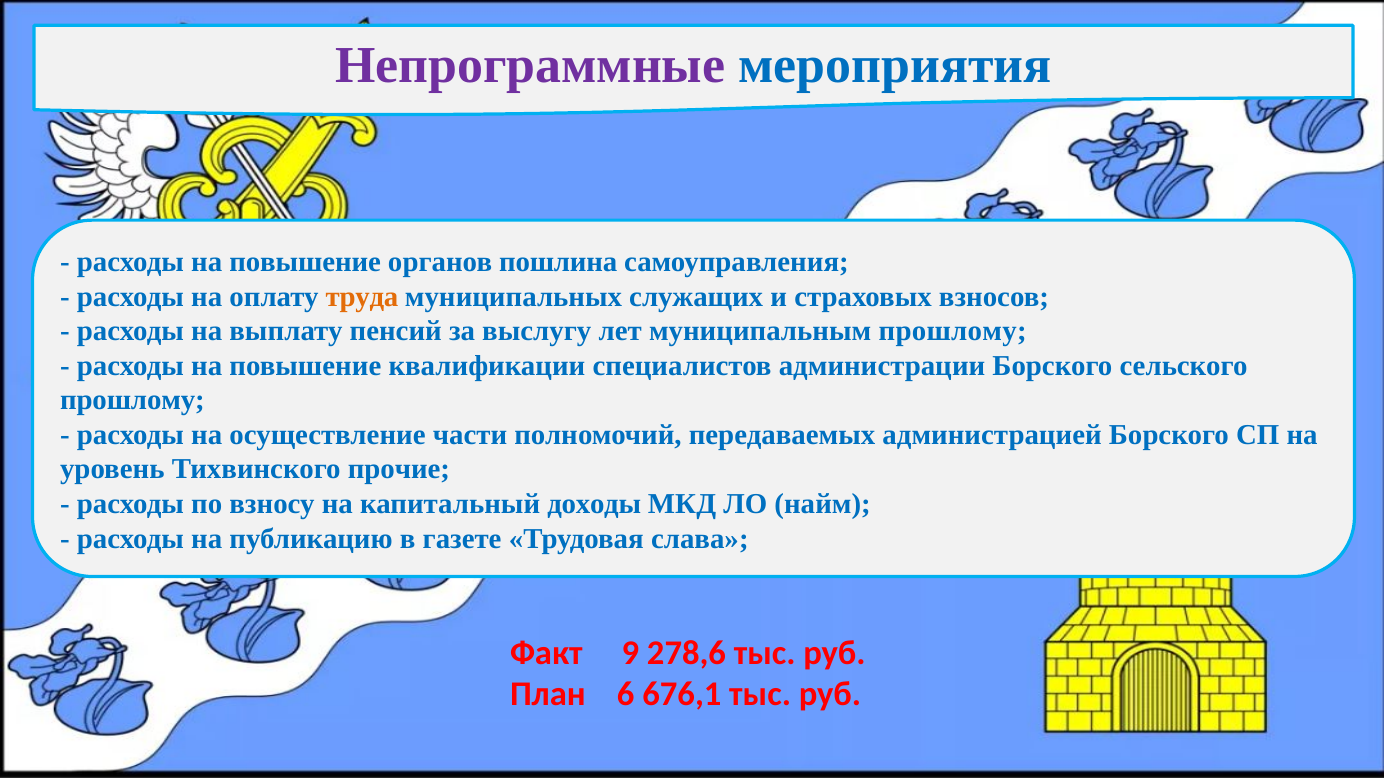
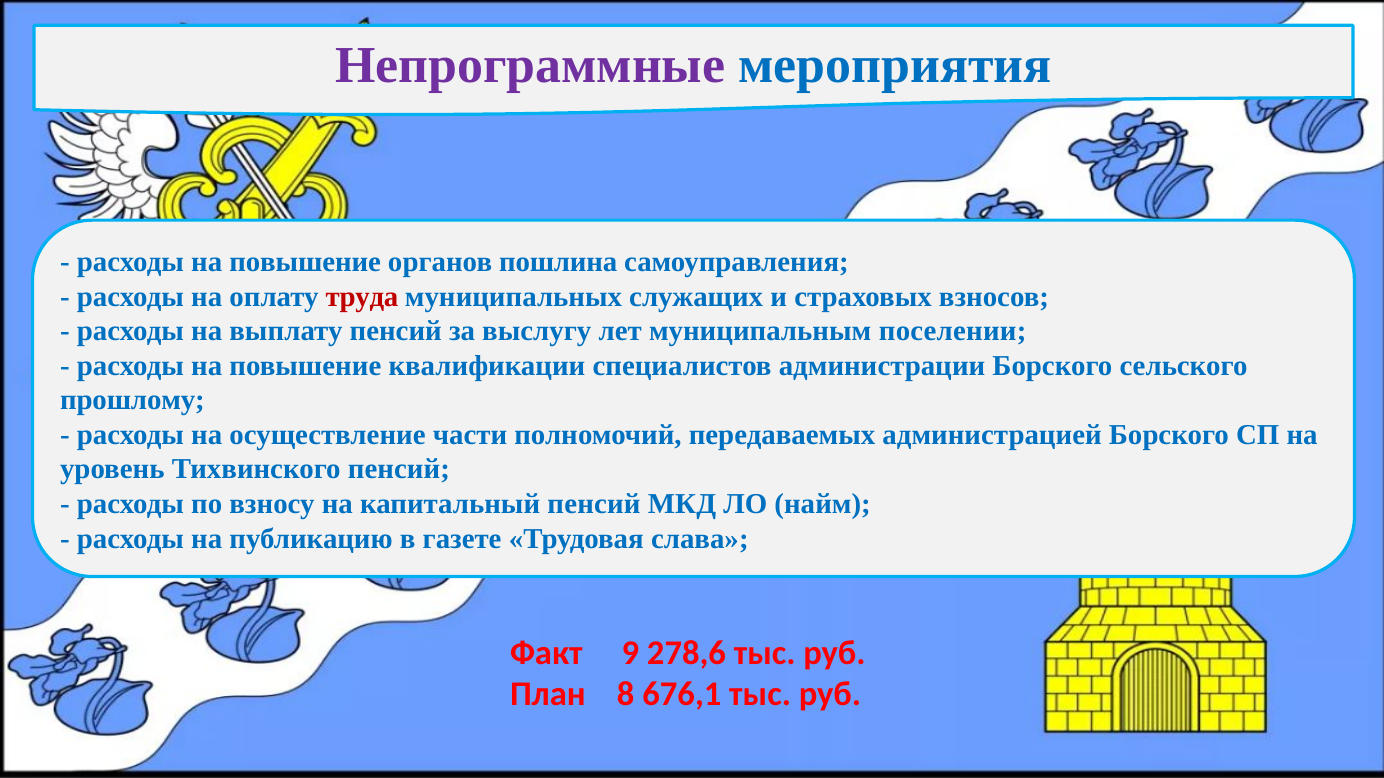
труда colour: orange -> red
муниципальным прошлому: прошлому -> поселении
Тихвинского прочие: прочие -> пенсий
капитальный доходы: доходы -> пенсий
6: 6 -> 8
